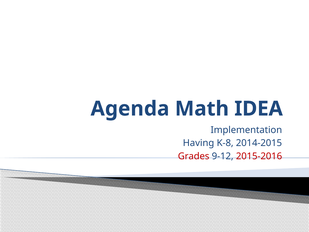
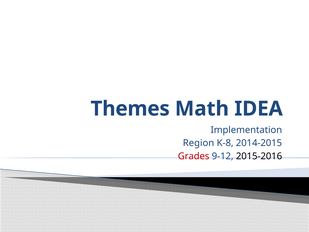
Agenda: Agenda -> Themes
Having: Having -> Region
2015-2016 colour: red -> black
